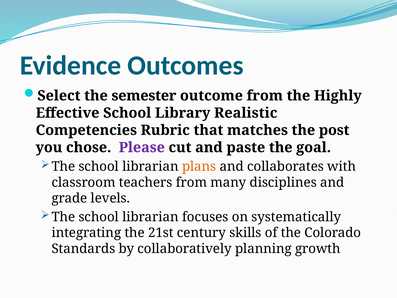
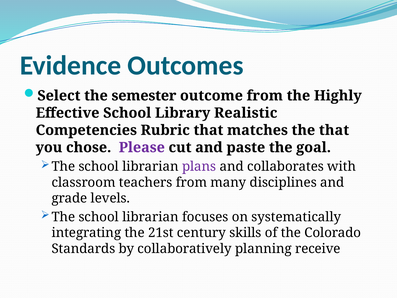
the post: post -> that
plans colour: orange -> purple
growth: growth -> receive
